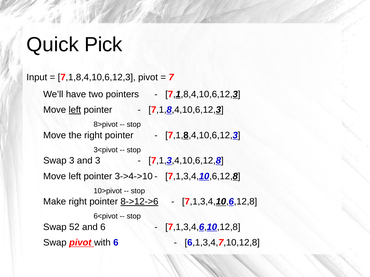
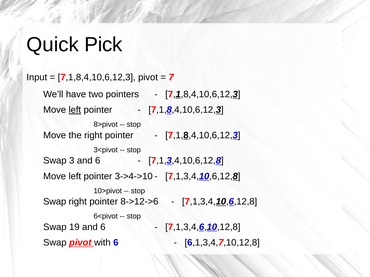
3 and 3: 3 -> 6
Make at (55, 202): Make -> Swap
8->12->6 underline: present -> none
52: 52 -> 19
